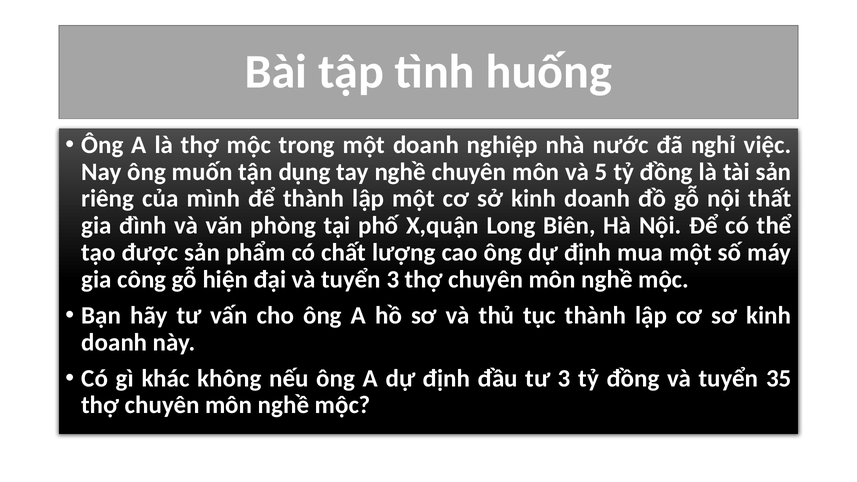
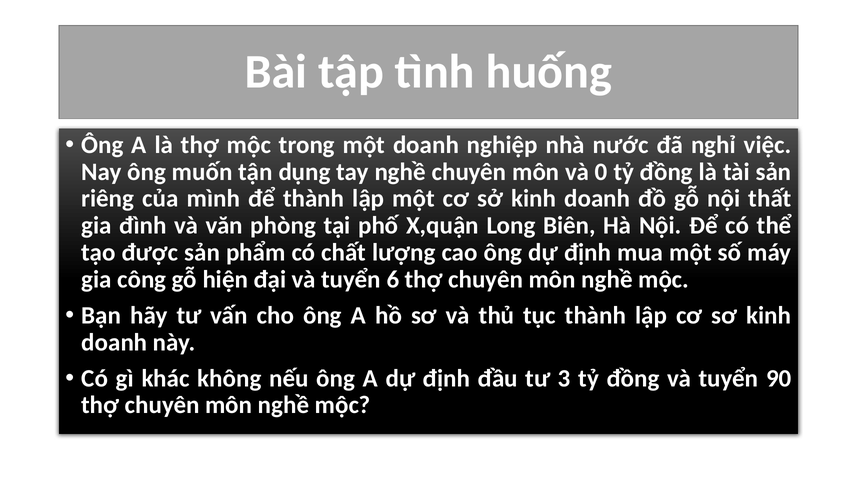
5: 5 -> 0
tuyển 3: 3 -> 6
35: 35 -> 90
